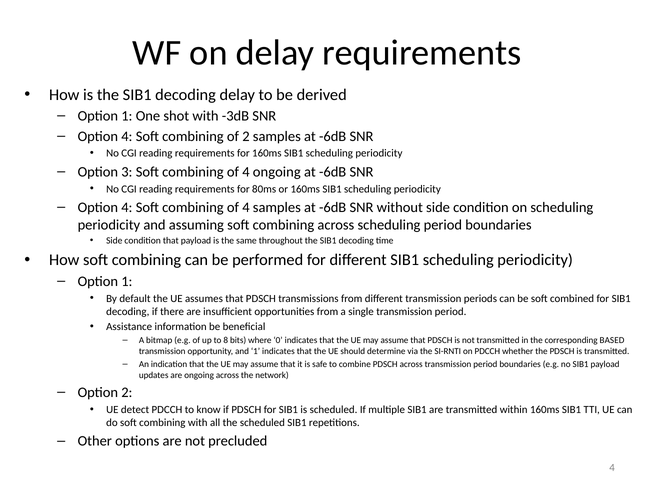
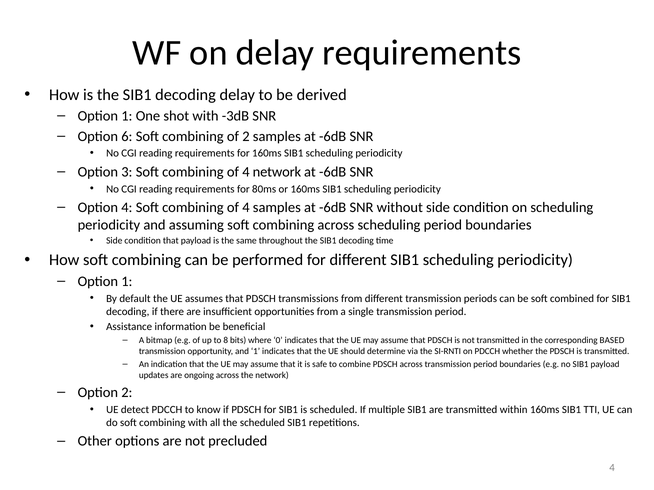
4 at (127, 136): 4 -> 6
4 ongoing: ongoing -> network
